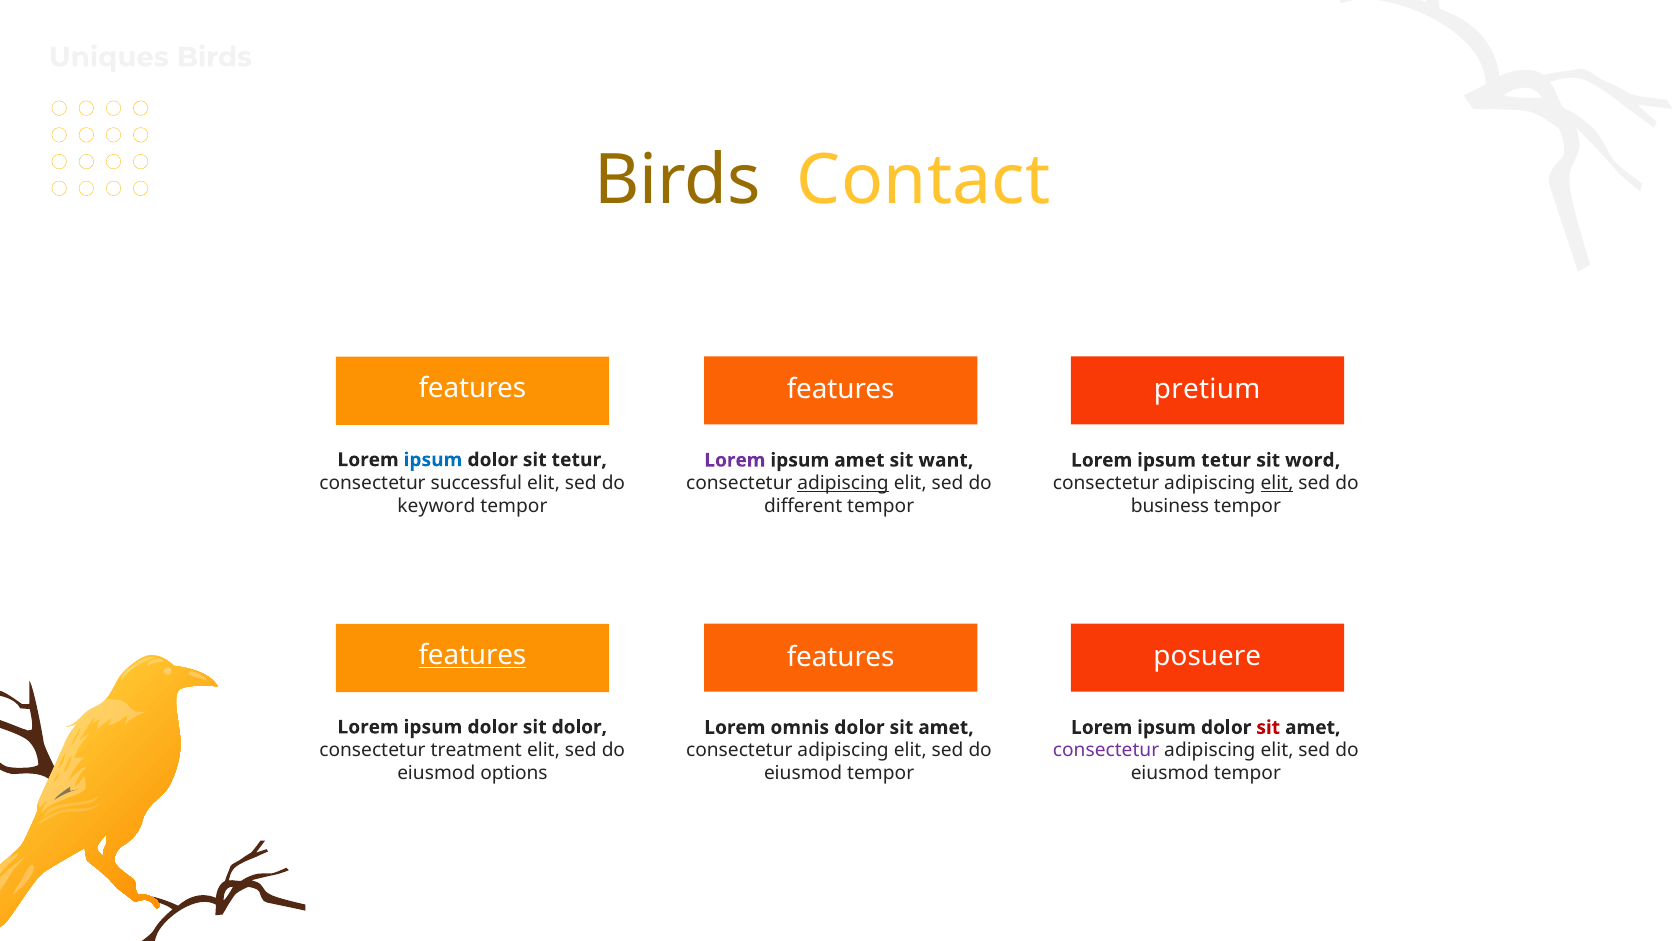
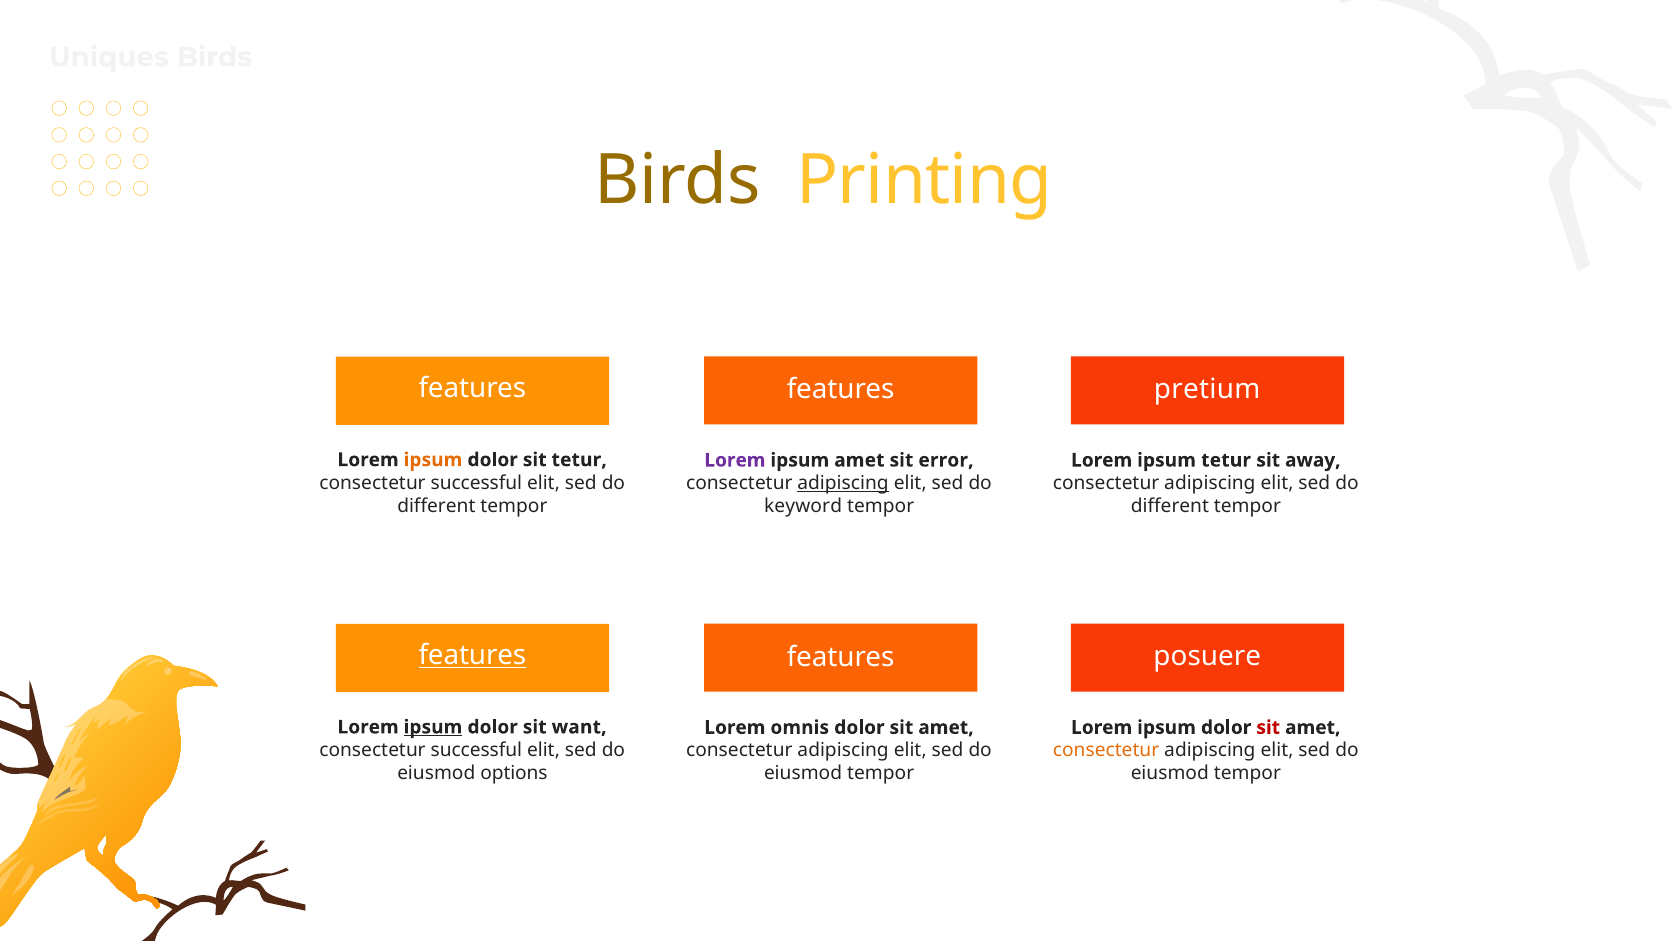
Contact: Contact -> Printing
ipsum at (433, 460) colour: blue -> orange
want: want -> error
word: word -> away
elit at (1277, 483) underline: present -> none
keyword at (436, 506): keyword -> different
different: different -> keyword
business at (1170, 506): business -> different
ipsum at (433, 727) underline: none -> present
sit dolor: dolor -> want
treatment at (476, 750): treatment -> successful
consectetur at (1106, 750) colour: purple -> orange
